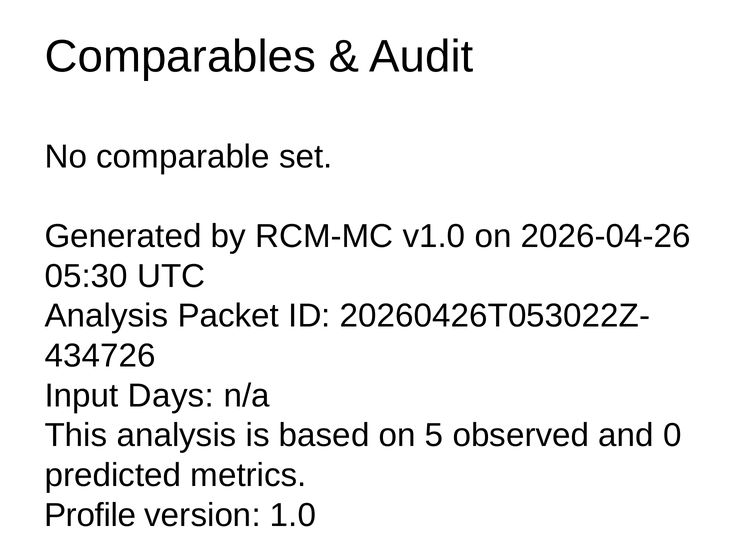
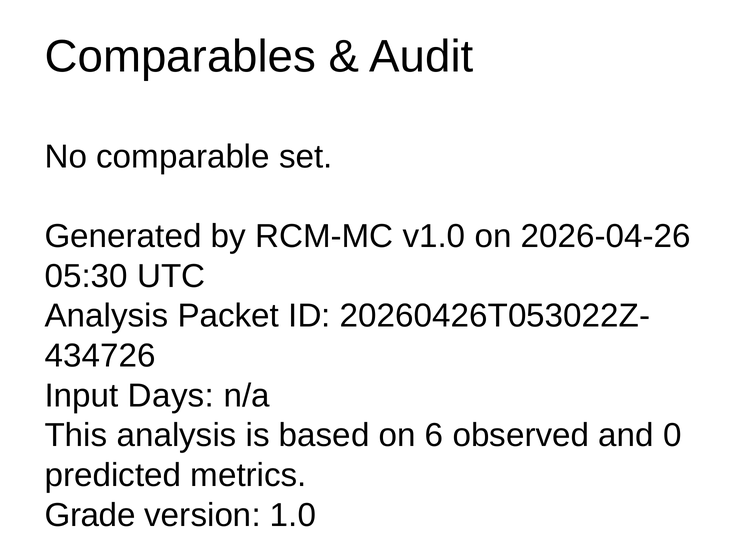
5: 5 -> 6
Profile: Profile -> Grade
